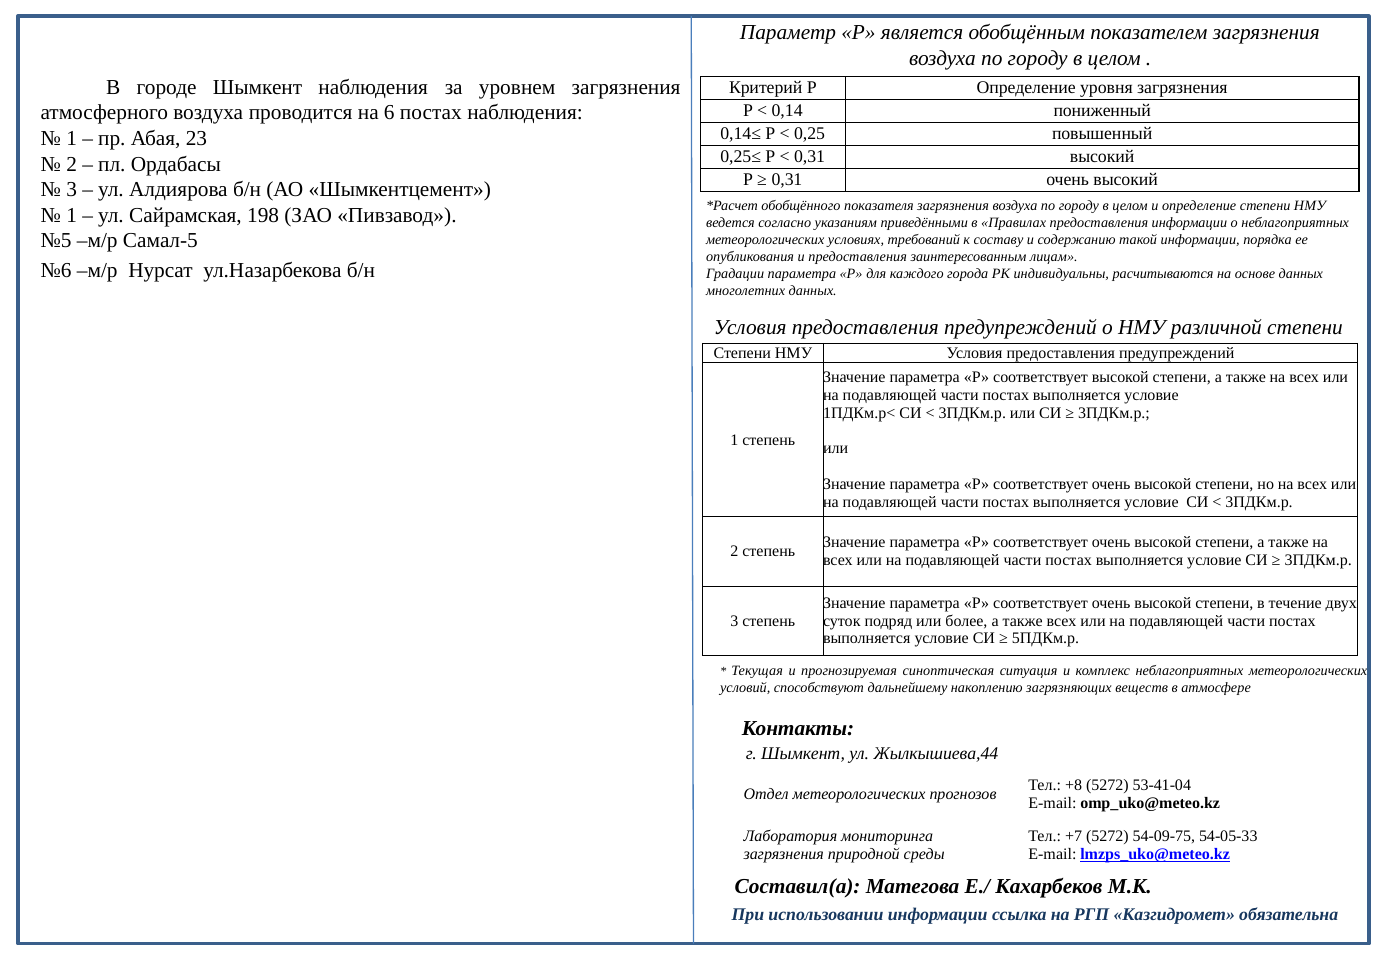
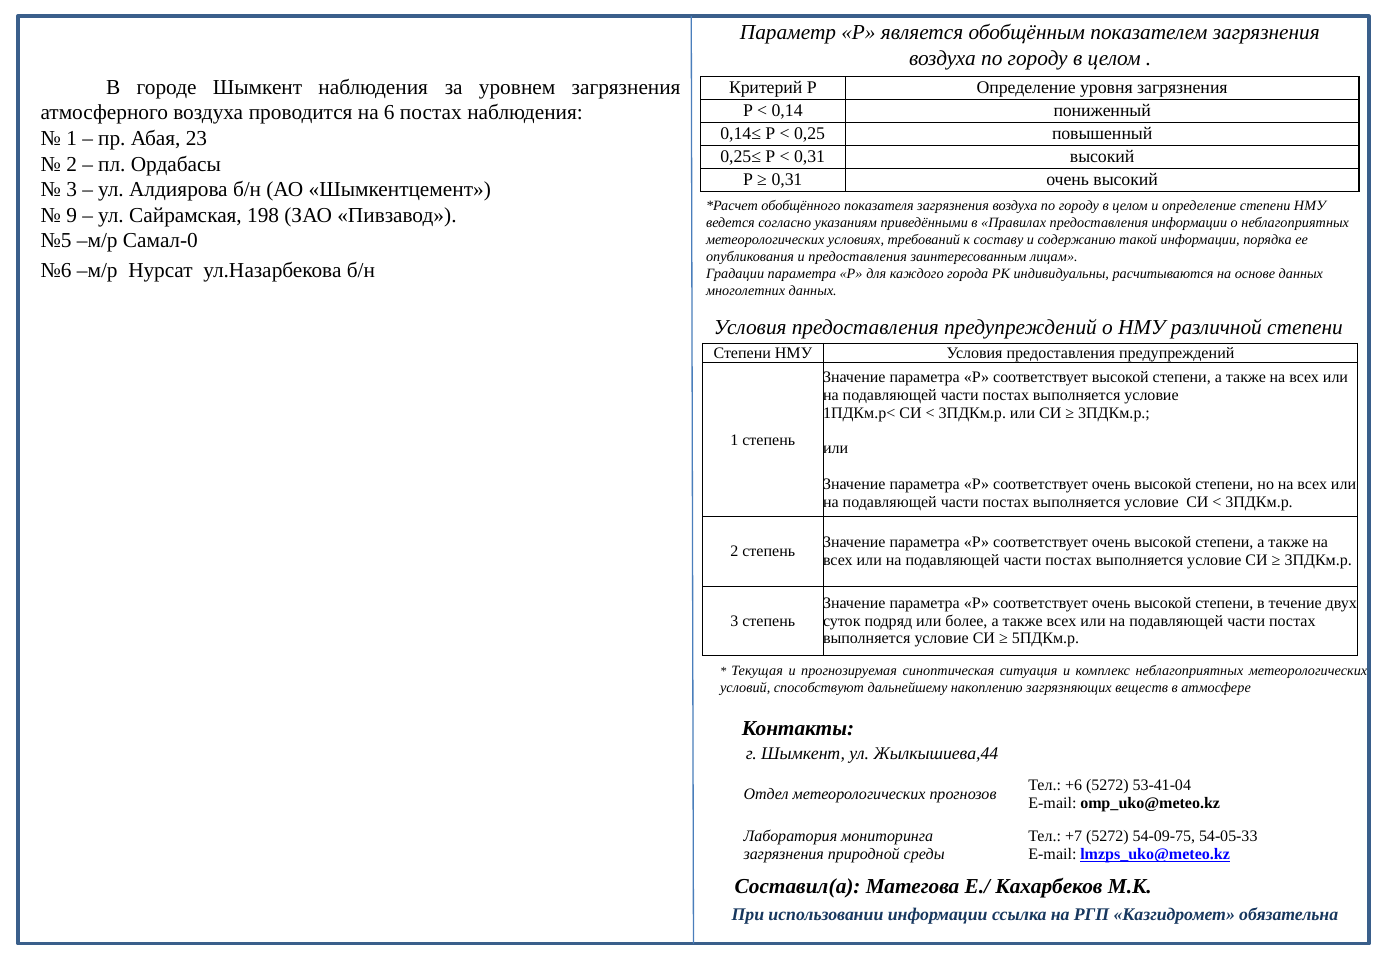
1 at (72, 215): 1 -> 9
Самал-5: Самал-5 -> Самал-0
+8: +8 -> +6
